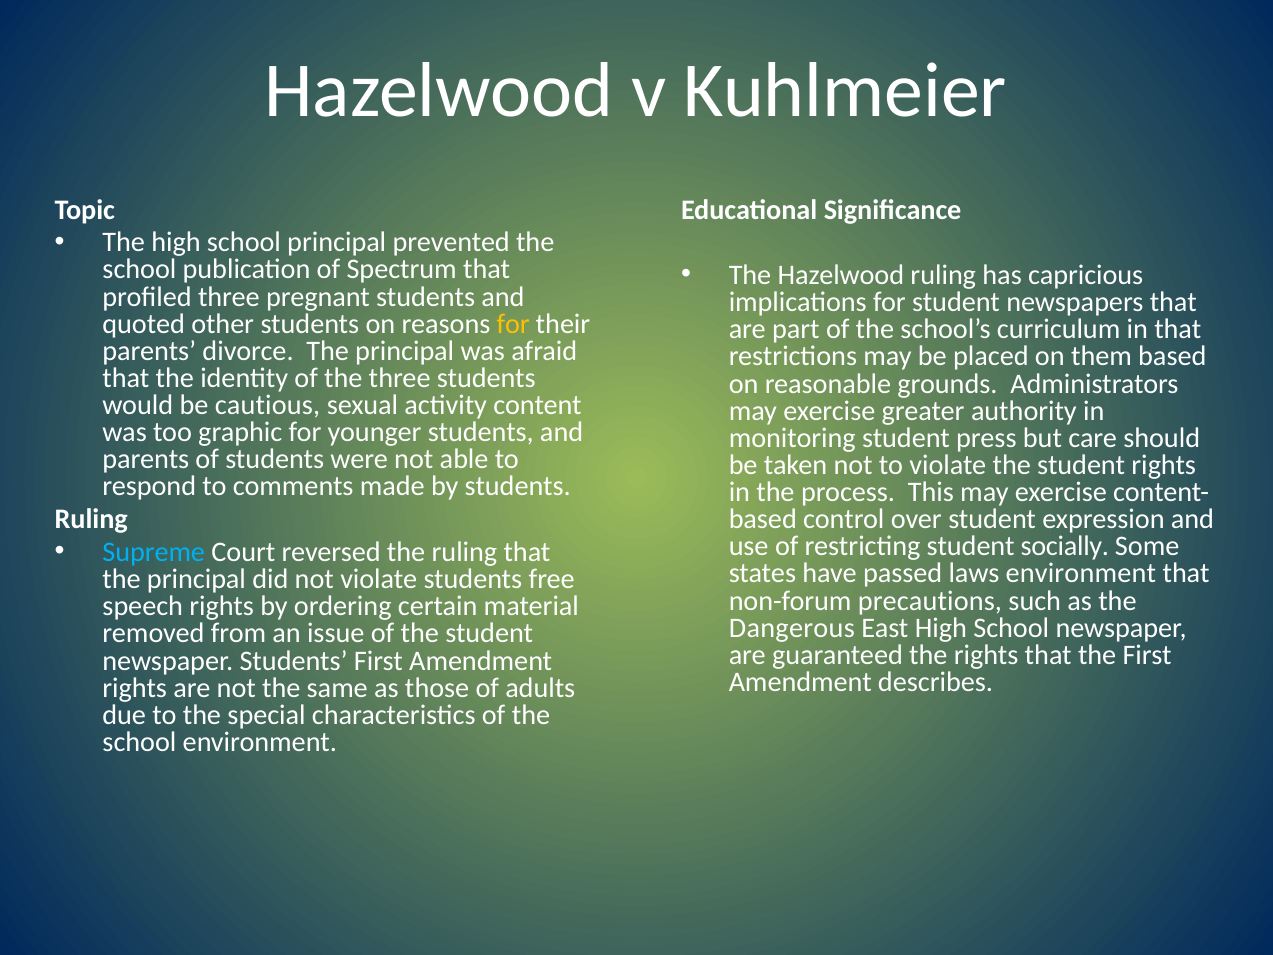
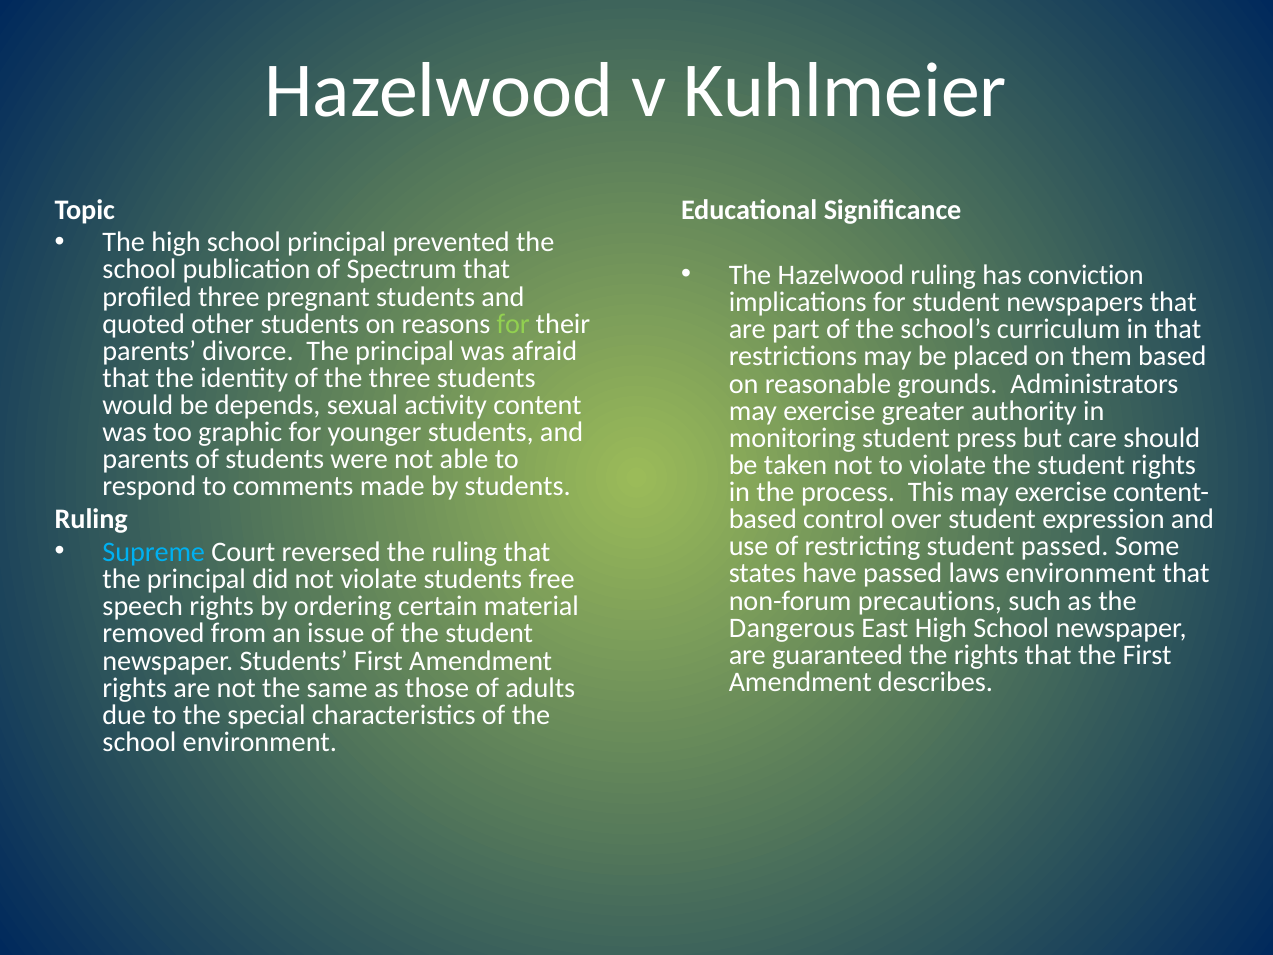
capricious: capricious -> conviction
for at (513, 324) colour: yellow -> light green
cautious: cautious -> depends
student socially: socially -> passed
